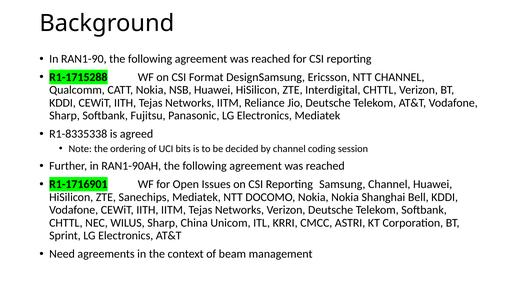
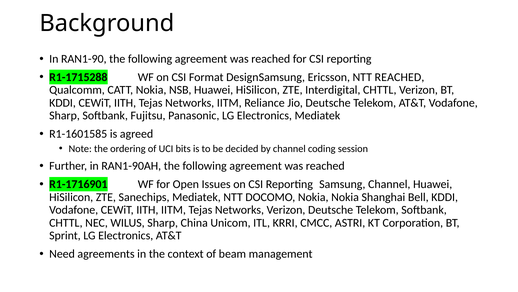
NTT CHANNEL: CHANNEL -> REACHED
R1-8335338: R1-8335338 -> R1-1601585
